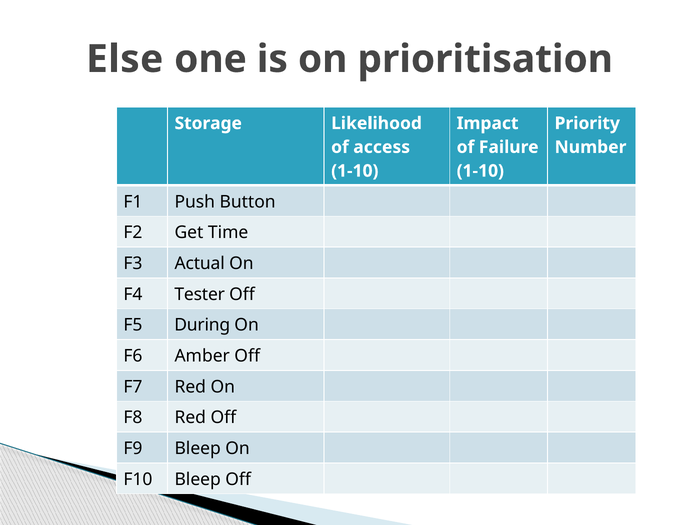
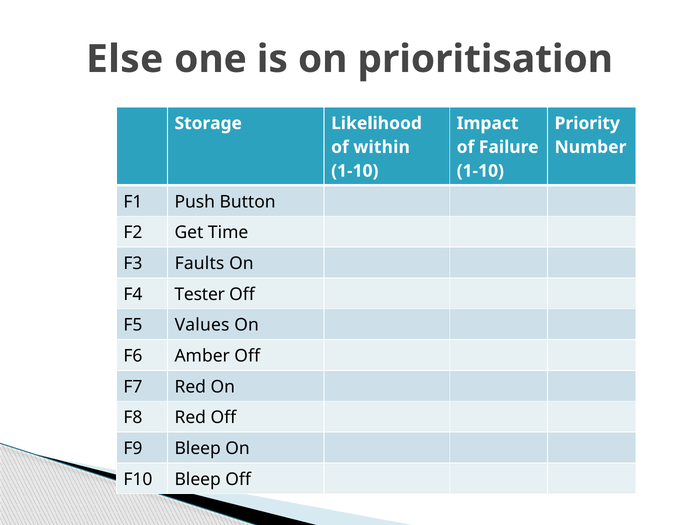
access: access -> within
Actual: Actual -> Faults
During: During -> Values
